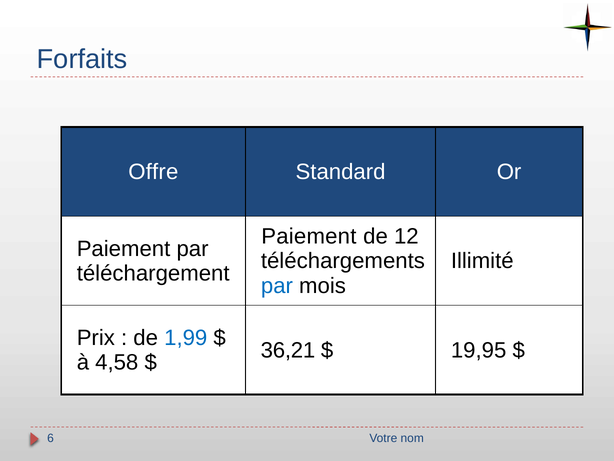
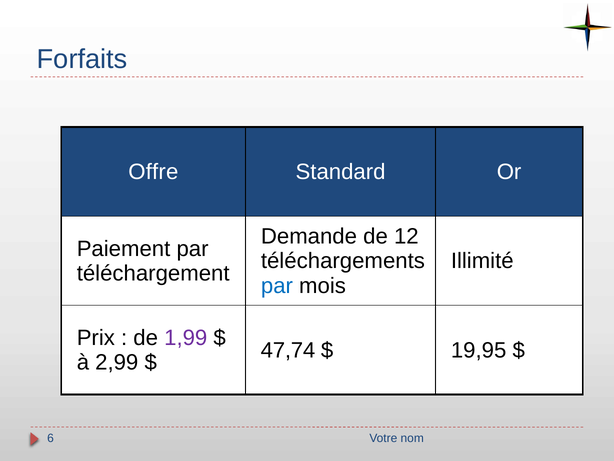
Paiement at (309, 236): Paiement -> Demande
1,99 colour: blue -> purple
36,21: 36,21 -> 47,74
4,58: 4,58 -> 2,99
